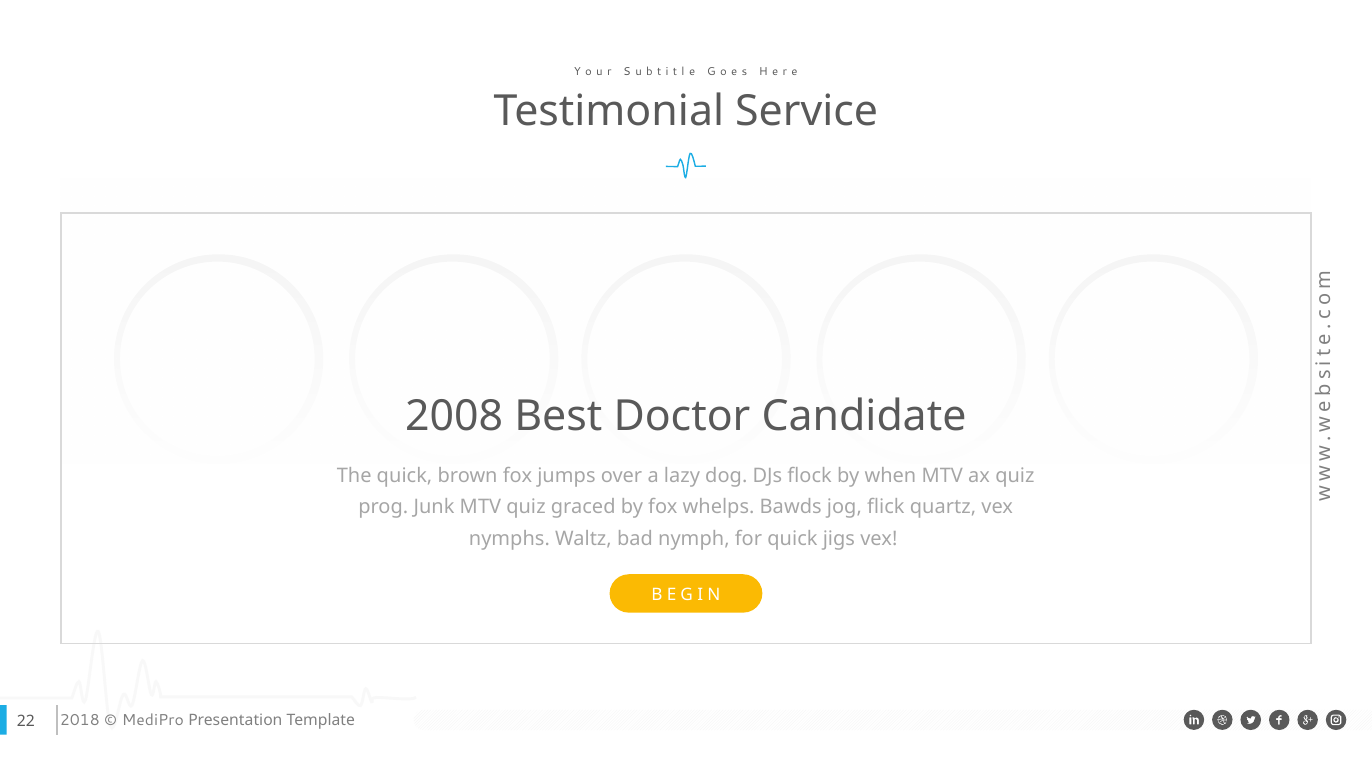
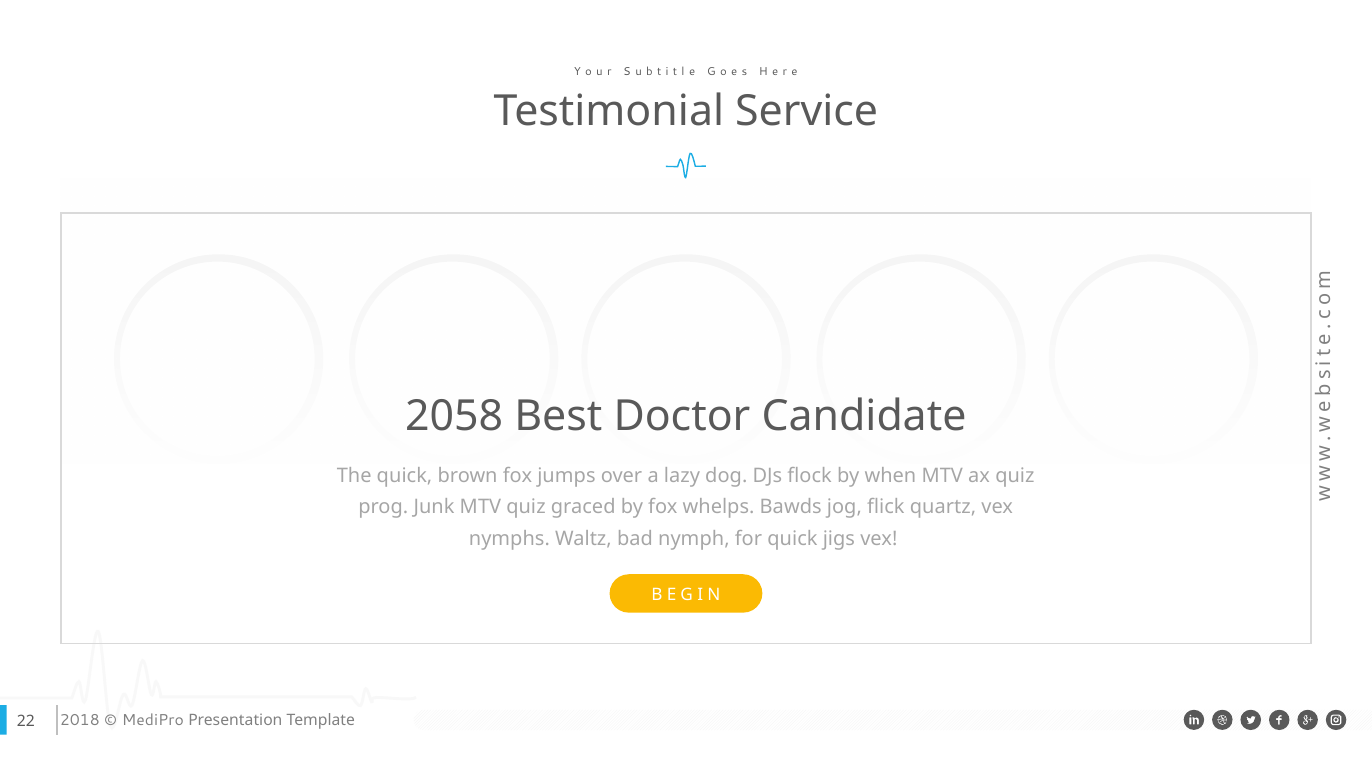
2008: 2008 -> 2058
